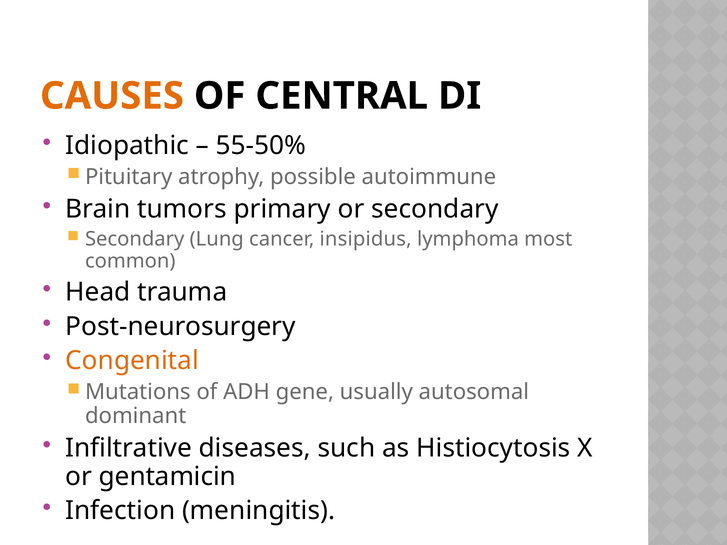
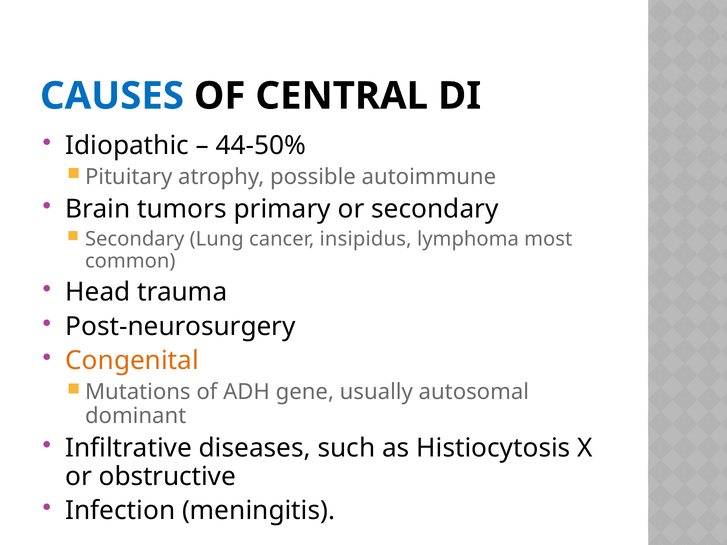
CAUSES colour: orange -> blue
55-50%: 55-50% -> 44-50%
gentamicin: gentamicin -> obstructive
